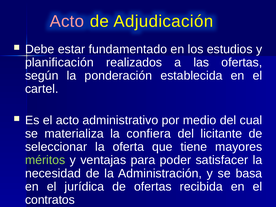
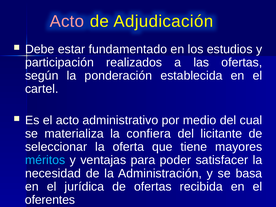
planificación: planificación -> participación
méritos colour: light green -> light blue
contratos: contratos -> oferentes
